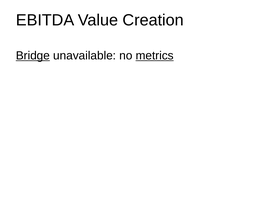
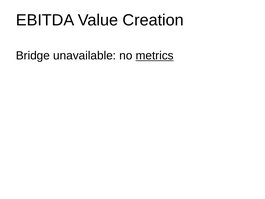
Bridge underline: present -> none
